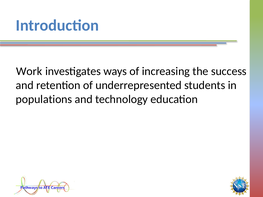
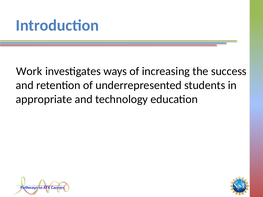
populations: populations -> appropriate
